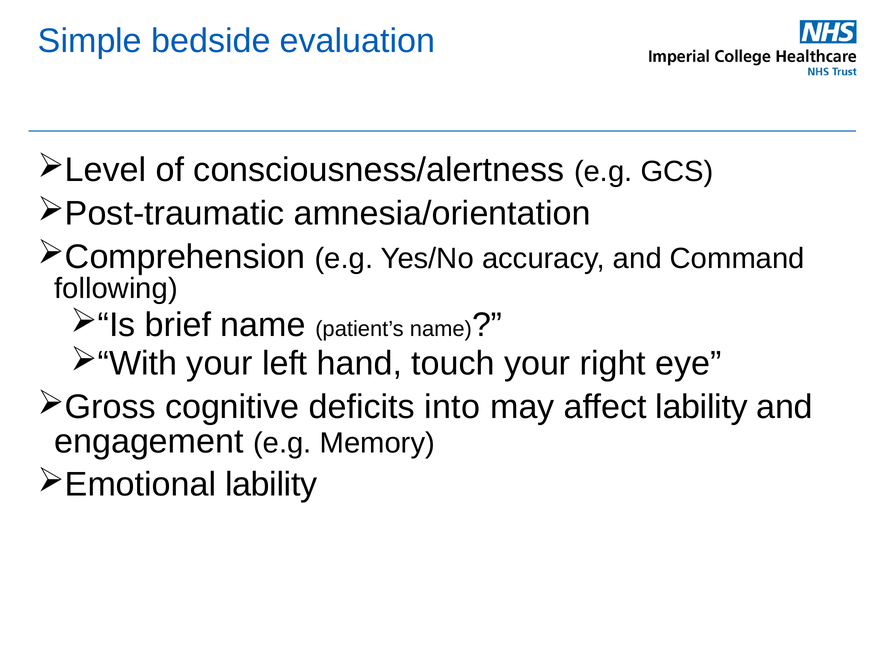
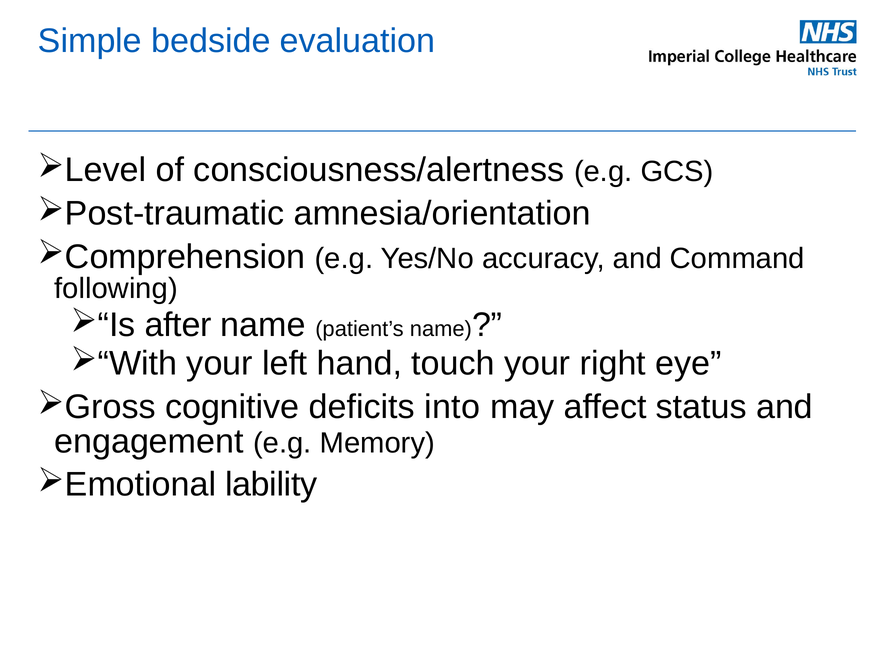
brief: brief -> after
affect lability: lability -> status
